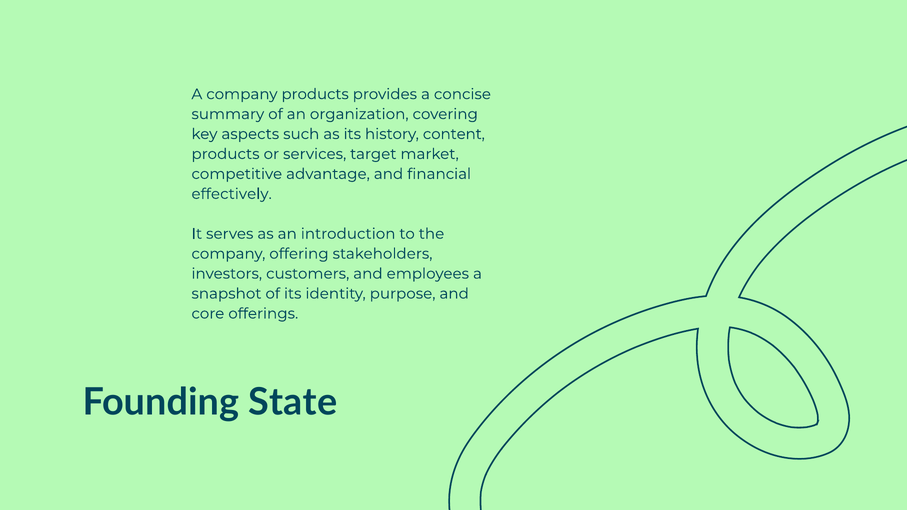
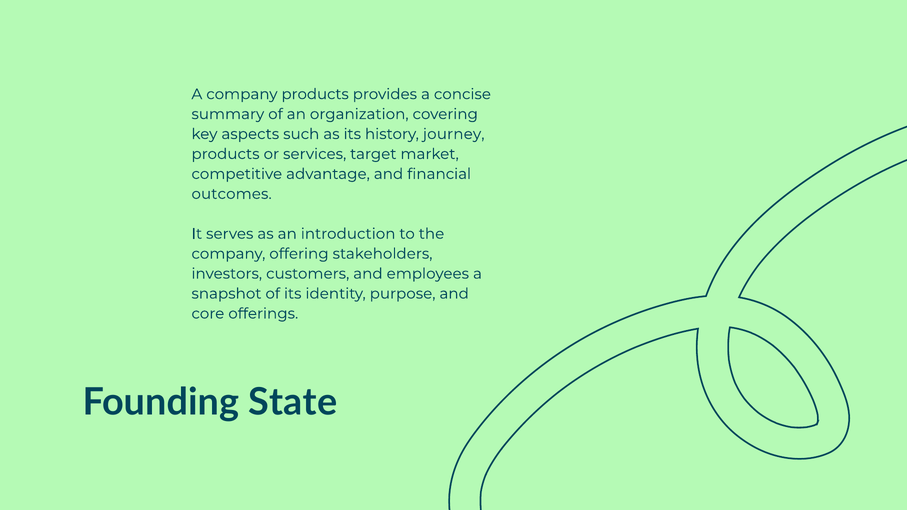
content: content -> journey
effectively: effectively -> outcomes
